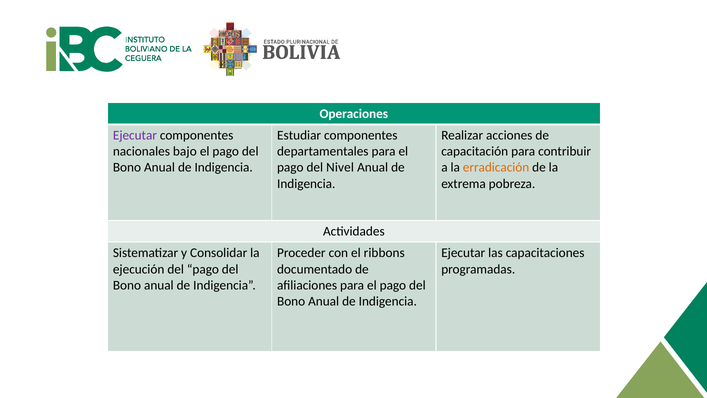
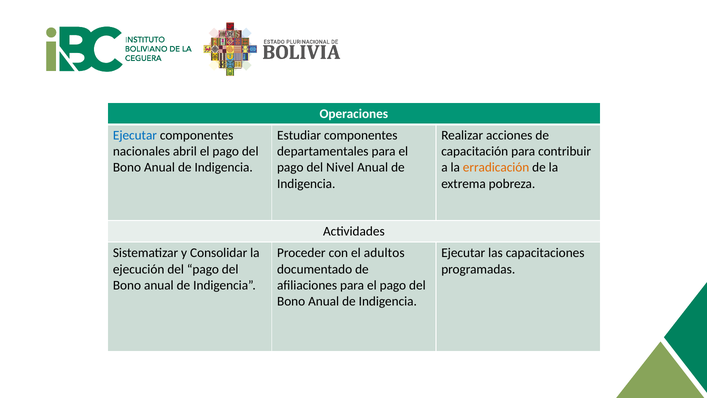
Ejecutar at (135, 135) colour: purple -> blue
bajo: bajo -> abril
ribbons: ribbons -> adultos
